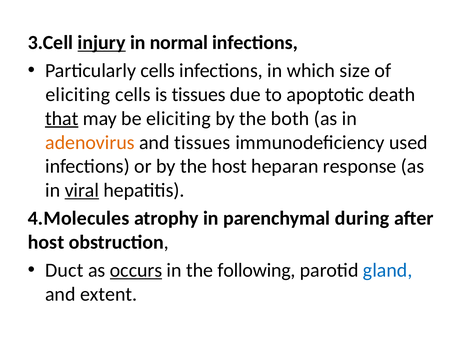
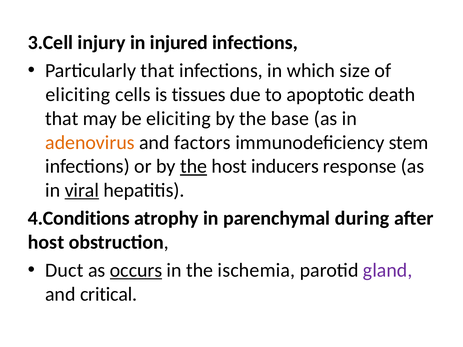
injury underline: present -> none
normal: normal -> injured
Particularly cells: cells -> that
that at (62, 119) underline: present -> none
both: both -> base
and tissues: tissues -> factors
used: used -> stem
the at (194, 166) underline: none -> present
heparan: heparan -> inducers
4.Molecules: 4.Molecules -> 4.Conditions
following: following -> ischemia
gland colour: blue -> purple
extent: extent -> critical
